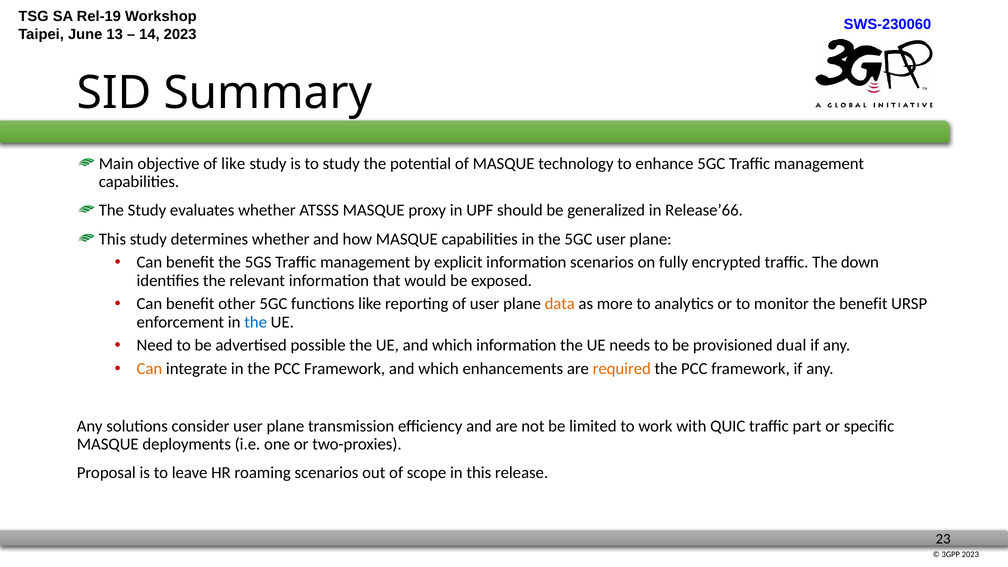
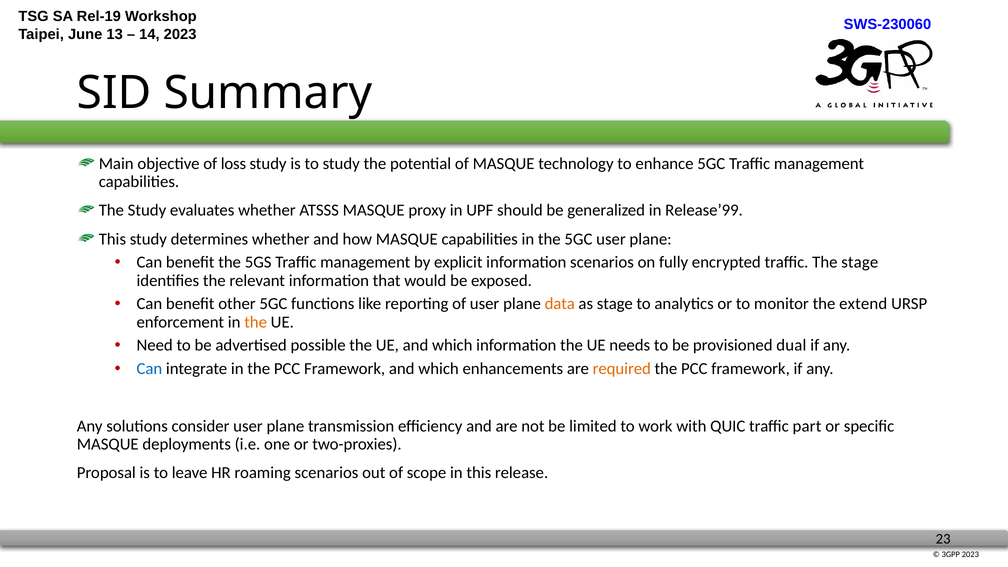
of like: like -> loss
Release’66: Release’66 -> Release’99
The down: down -> stage
as more: more -> stage
the benefit: benefit -> extend
the at (256, 322) colour: blue -> orange
Can at (149, 369) colour: orange -> blue
